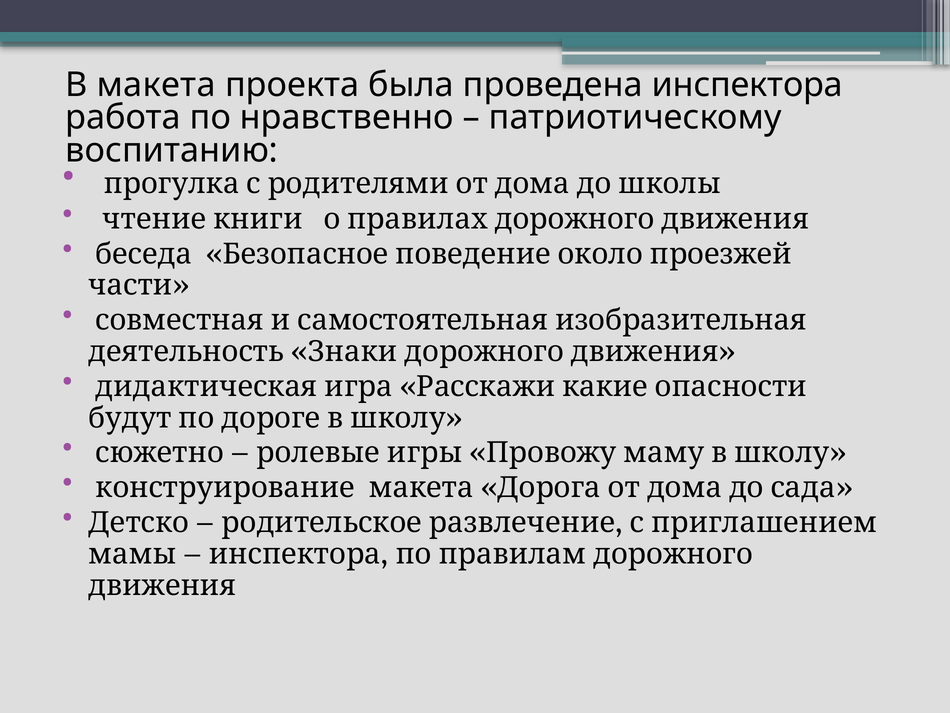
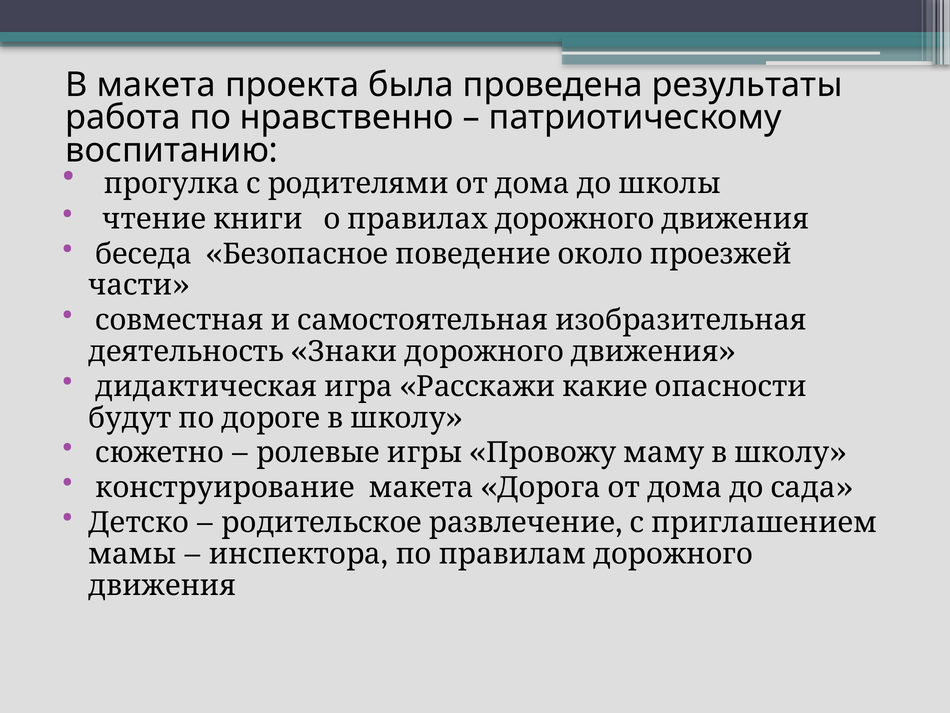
проведена инспектора: инспектора -> результаты
